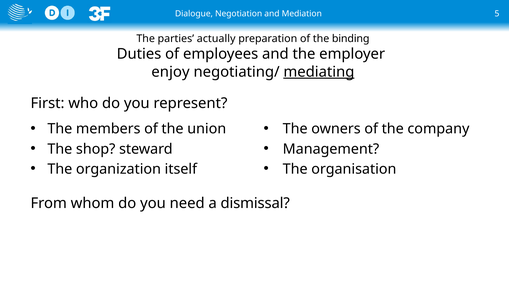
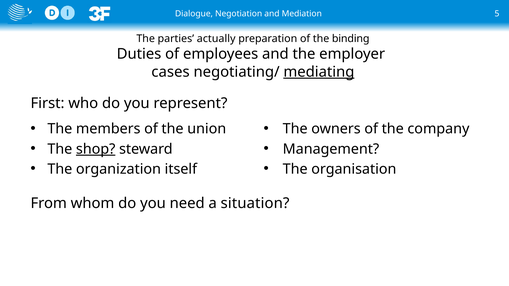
enjoy: enjoy -> cases
shop underline: none -> present
dismissal: dismissal -> situation
